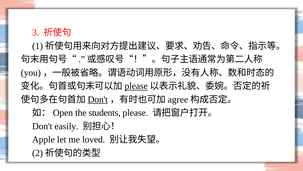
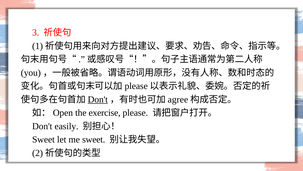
please at (136, 86) underline: present -> none
students: students -> exercise
Apple at (43, 139): Apple -> Sweet
me loved: loved -> sweet
